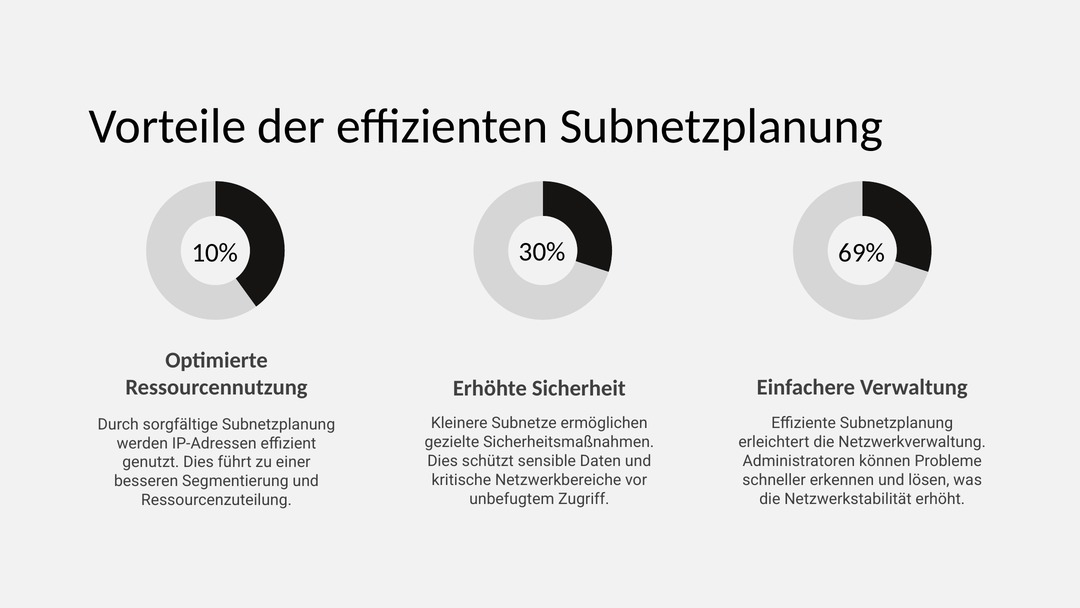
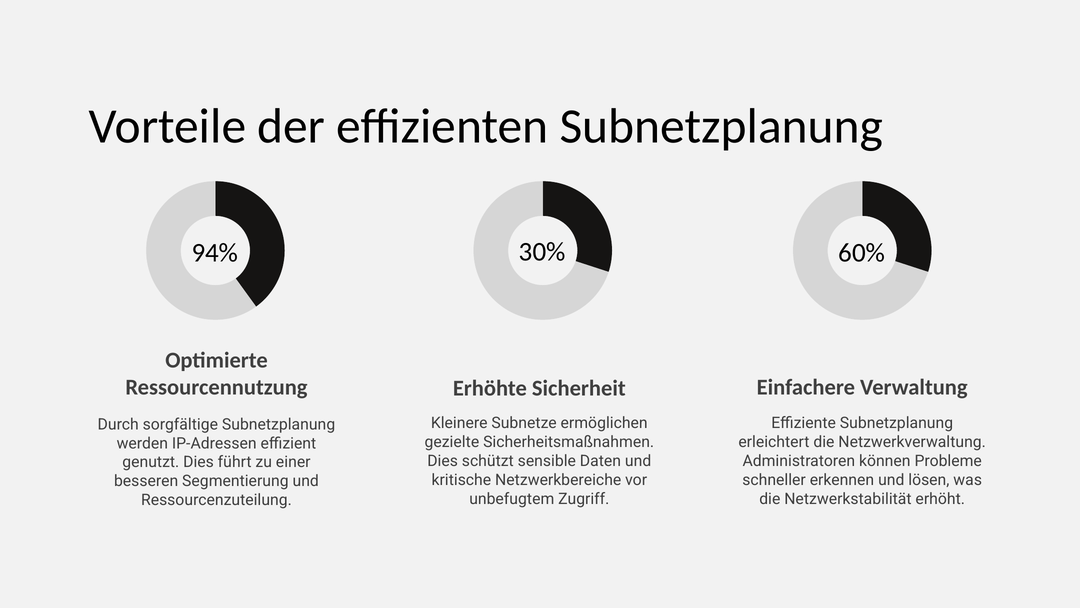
10%: 10% -> 94%
69%: 69% -> 60%
